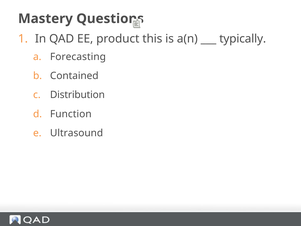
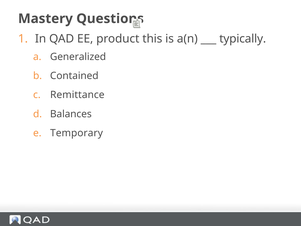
Forecasting: Forecasting -> Generalized
Distribution: Distribution -> Remittance
Function: Function -> Balances
Ultrasound: Ultrasound -> Temporary
